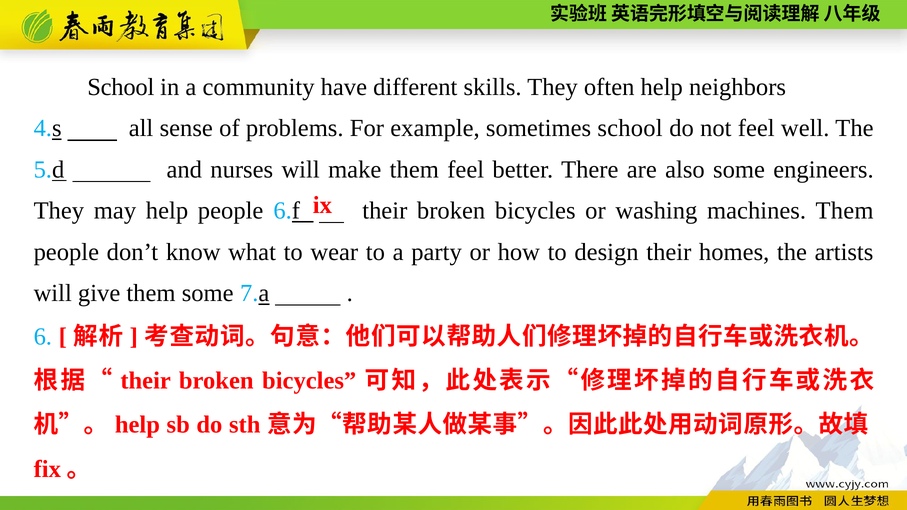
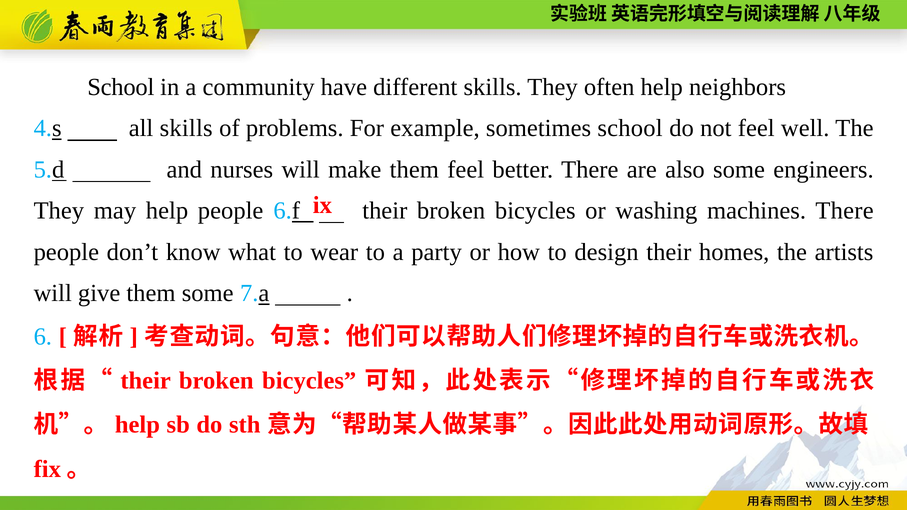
all sense: sense -> skills
machines Them: Them -> There
